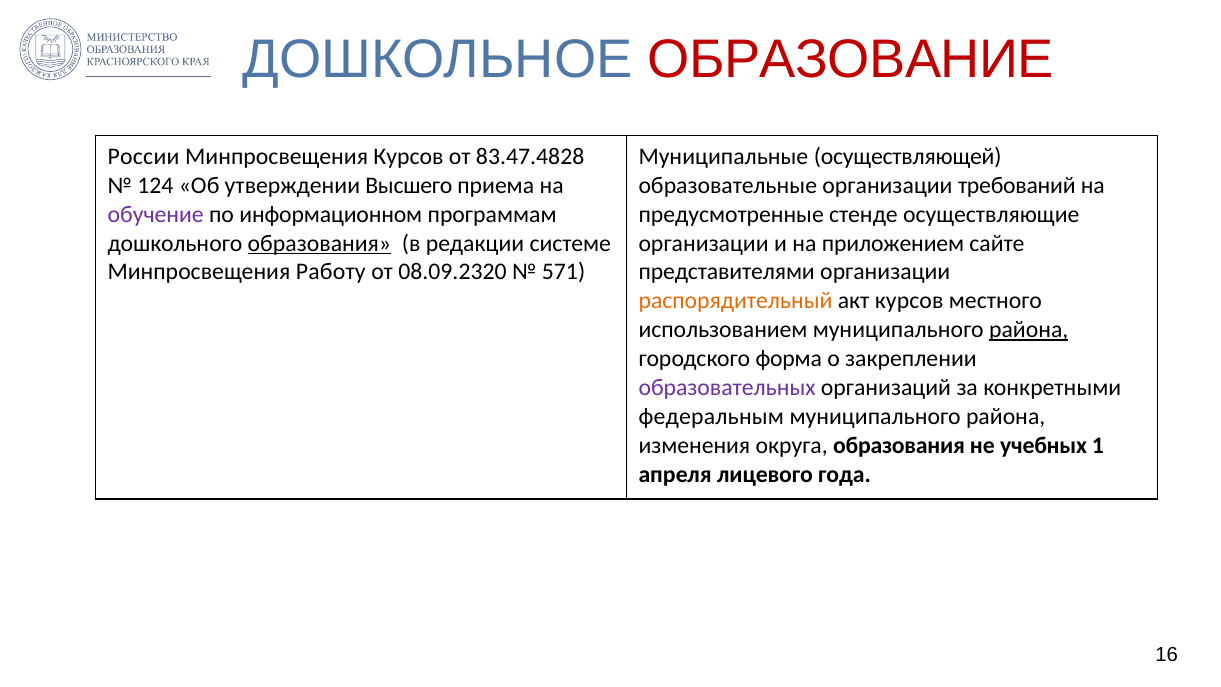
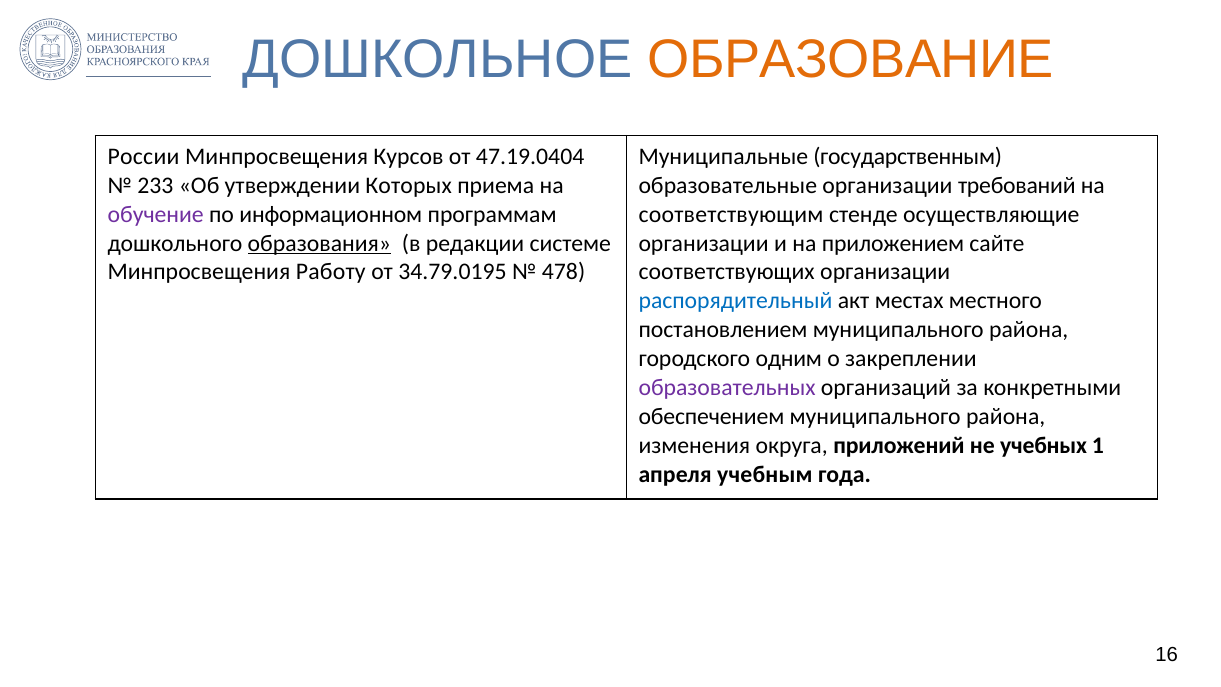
ОБРАЗОВАНИЕ colour: red -> orange
83.47.4828: 83.47.4828 -> 47.19.0404
осуществляющей: осуществляющей -> государственным
124: 124 -> 233
Высшего: Высшего -> Которых
предусмотренные: предусмотренные -> соответствующим
08.09.2320: 08.09.2320 -> 34.79.0195
571: 571 -> 478
представителями: представителями -> соответствующих
распорядительный colour: orange -> blue
акт курсов: курсов -> местах
использованием: использованием -> постановлением
района at (1029, 330) underline: present -> none
форма: форма -> одним
федеральным: федеральным -> обеспечением
округа образования: образования -> приложений
лицевого: лицевого -> учебным
